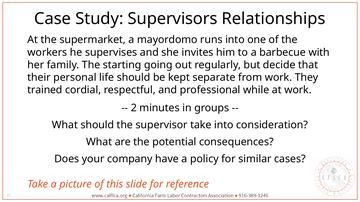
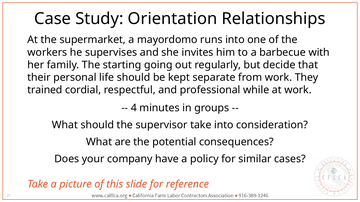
Supervisors: Supervisors -> Orientation
2: 2 -> 4
